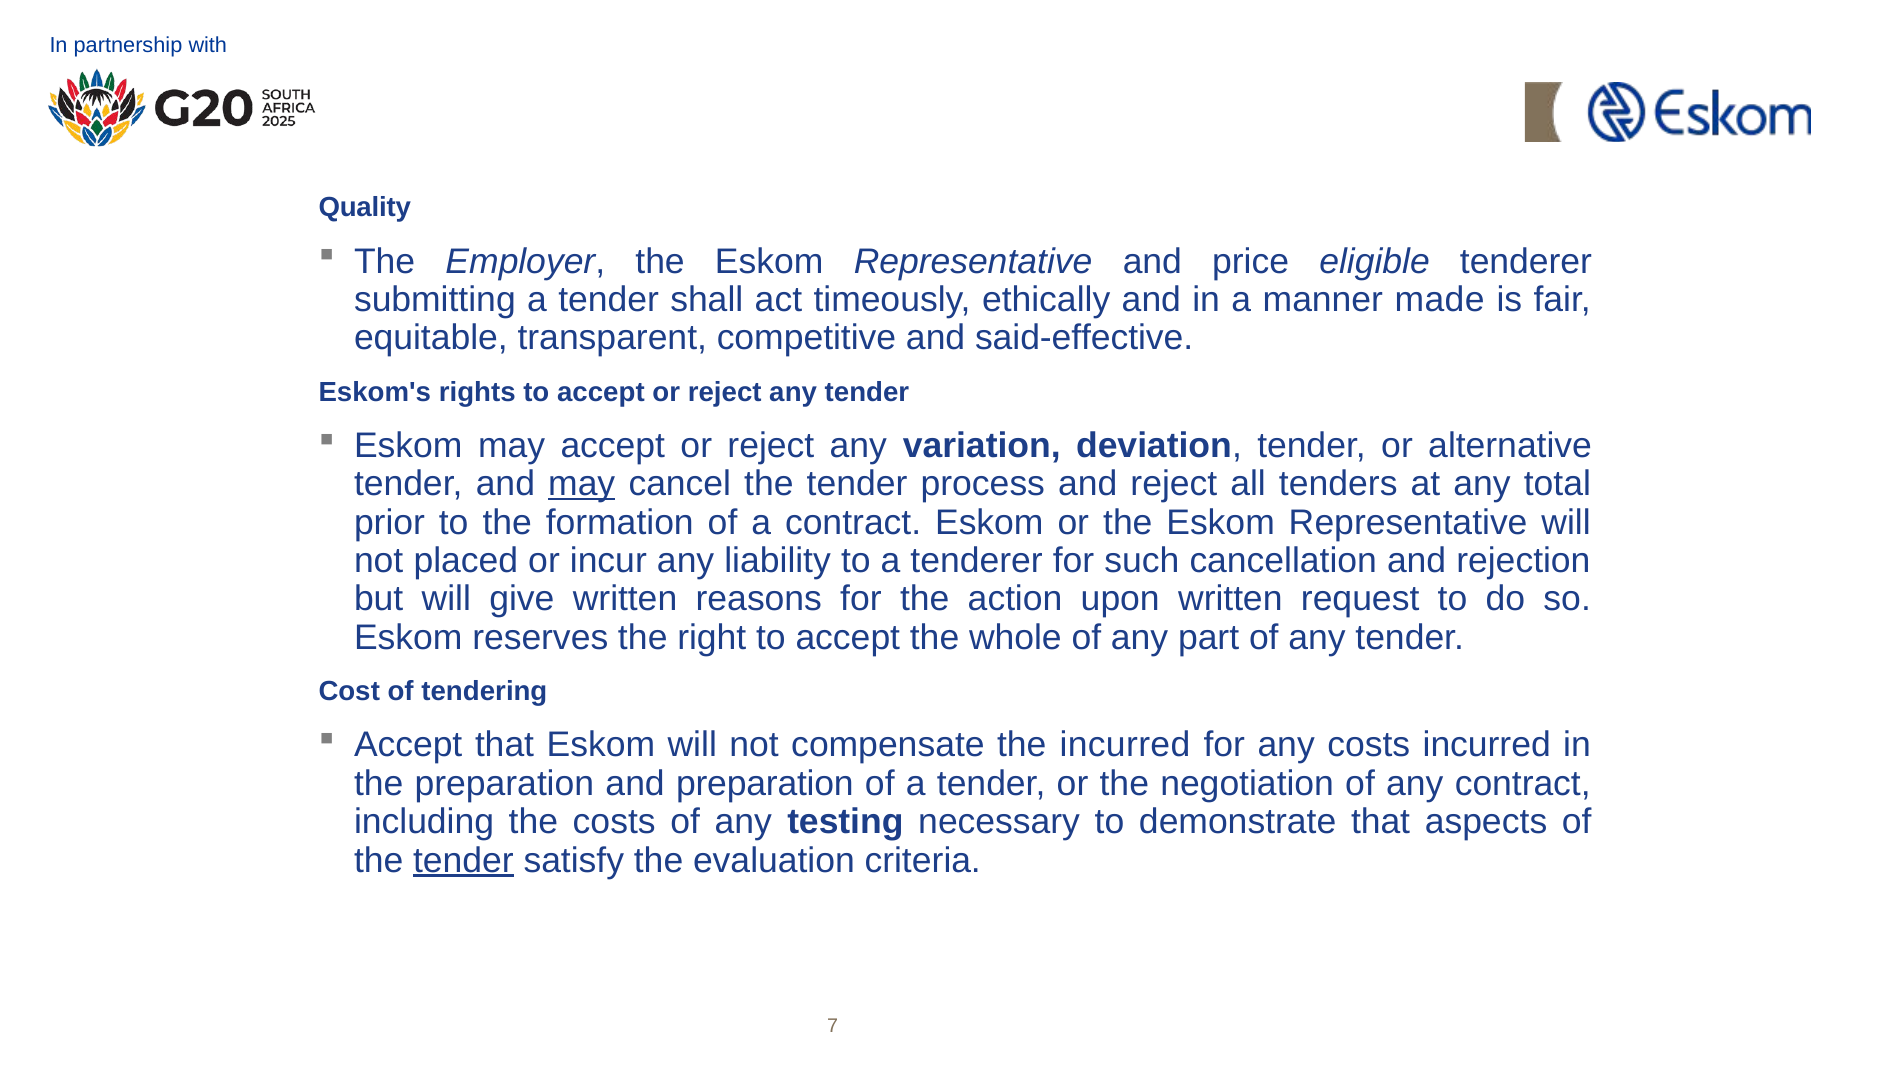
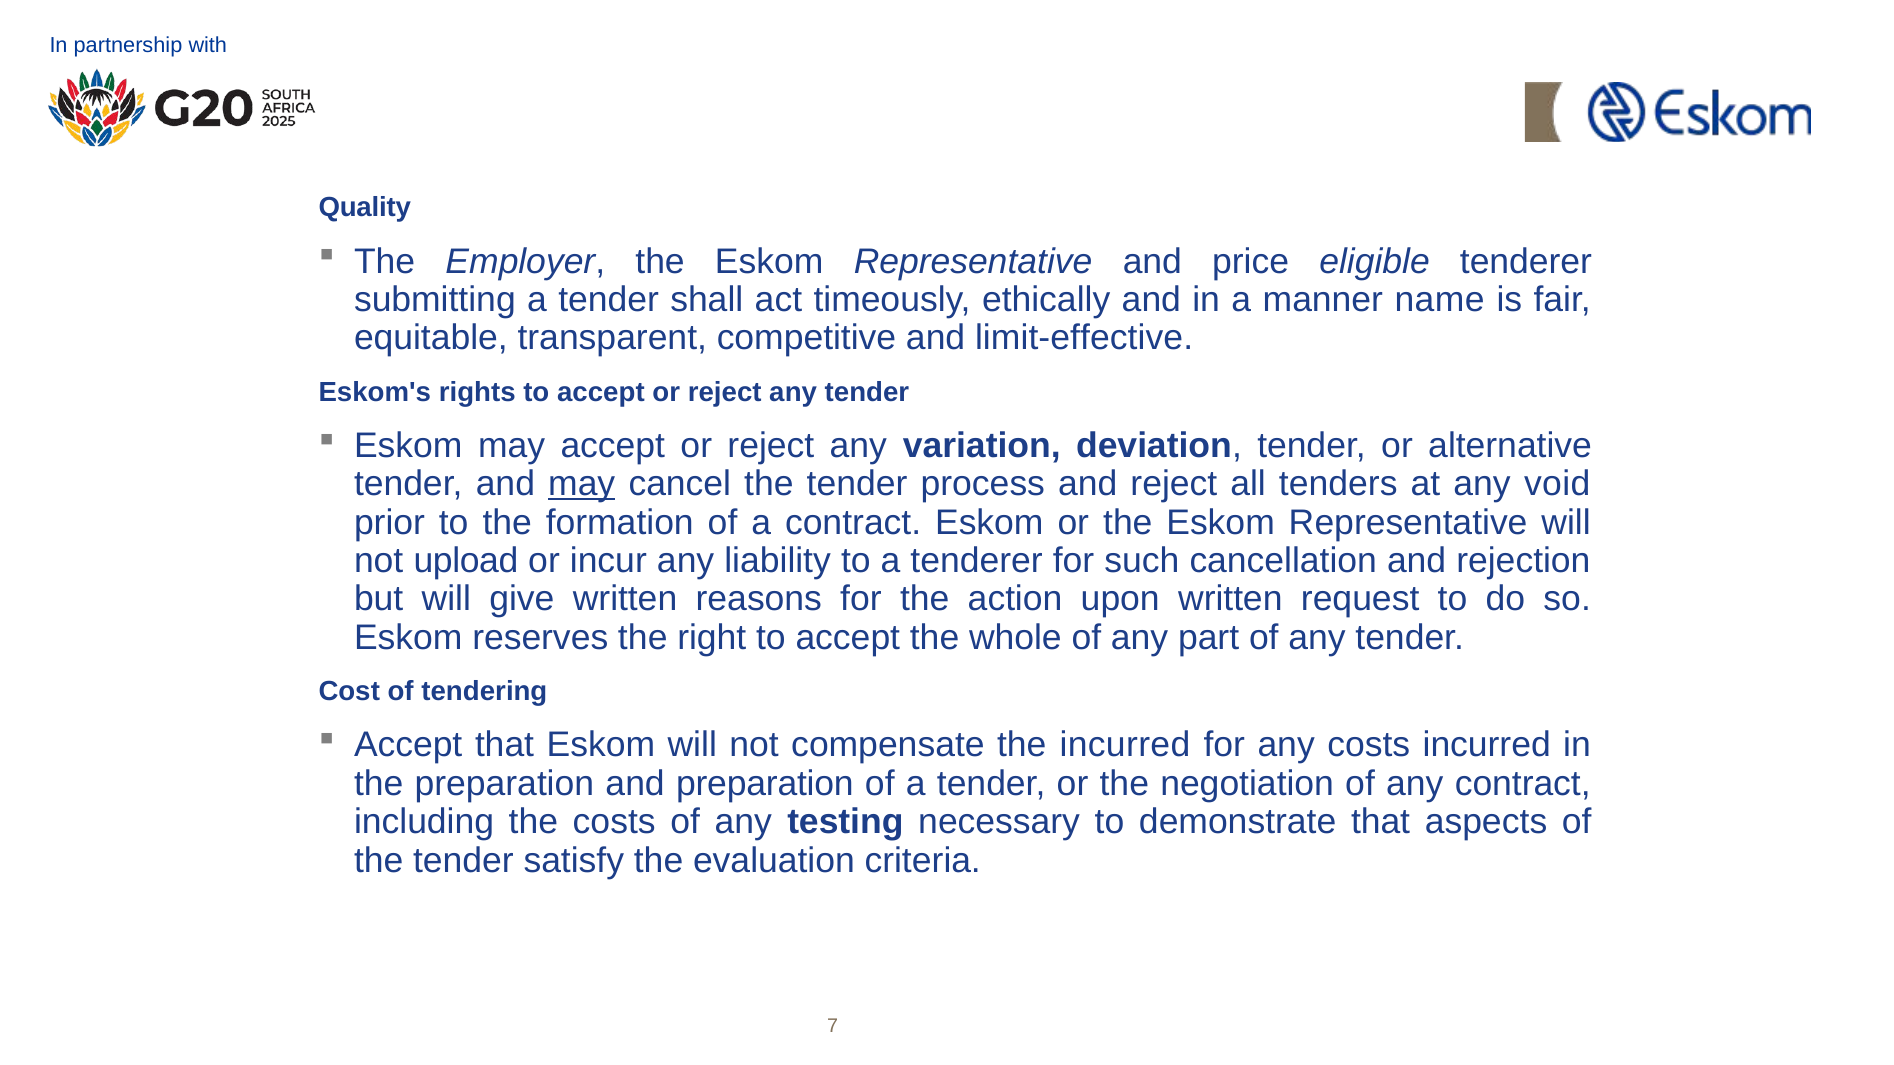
made: made -> name
said-effective: said-effective -> limit-effective
total: total -> void
placed: placed -> upload
tender at (463, 861) underline: present -> none
